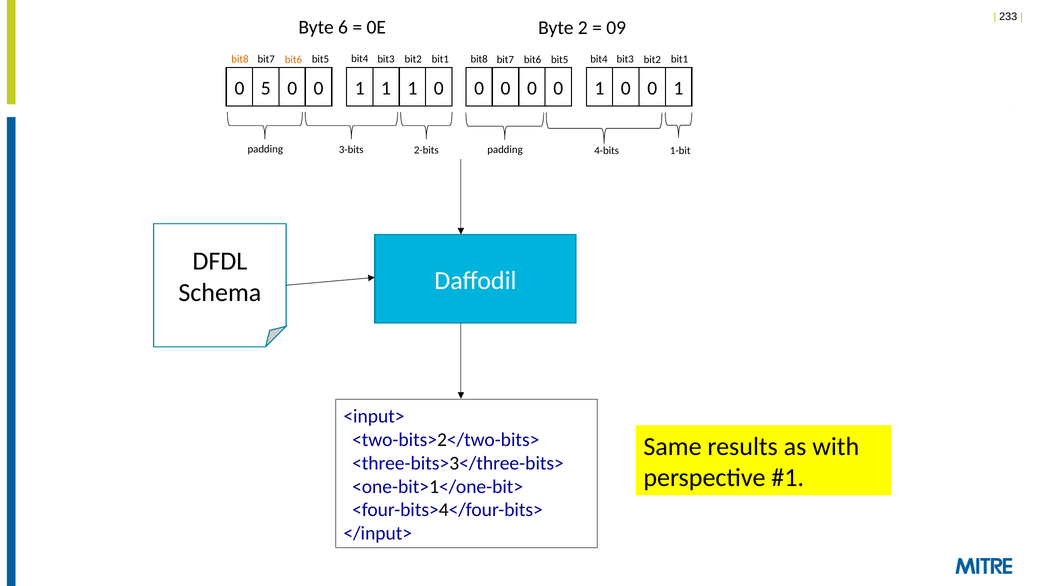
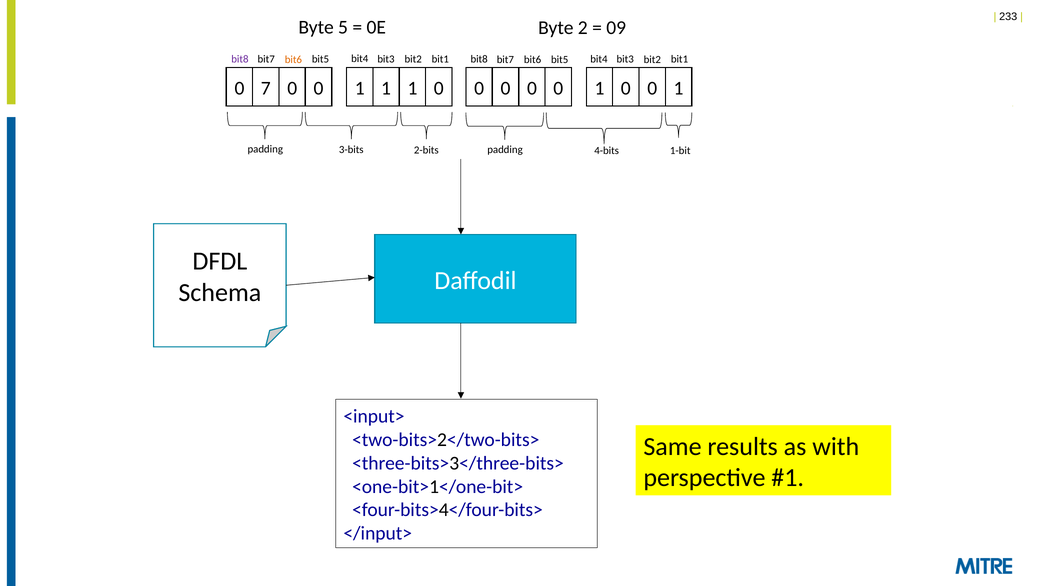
6: 6 -> 5
bit8 at (240, 59) colour: orange -> purple
5: 5 -> 7
